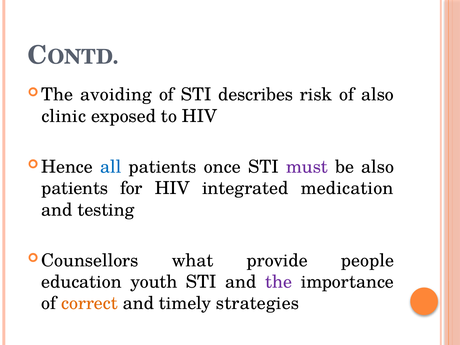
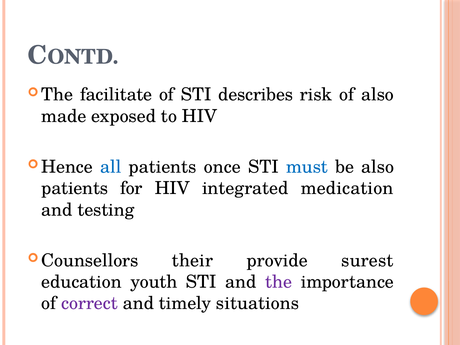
avoiding: avoiding -> facilitate
clinic: clinic -> made
must colour: purple -> blue
what: what -> their
people: people -> surest
correct colour: orange -> purple
strategies: strategies -> situations
